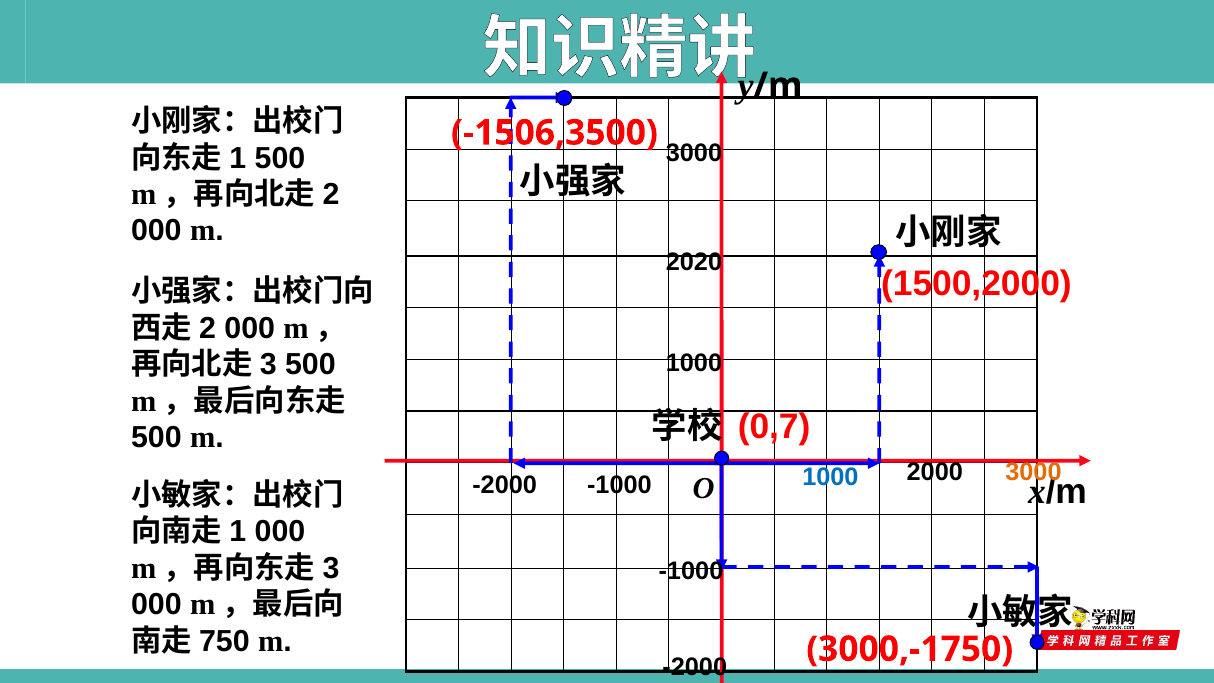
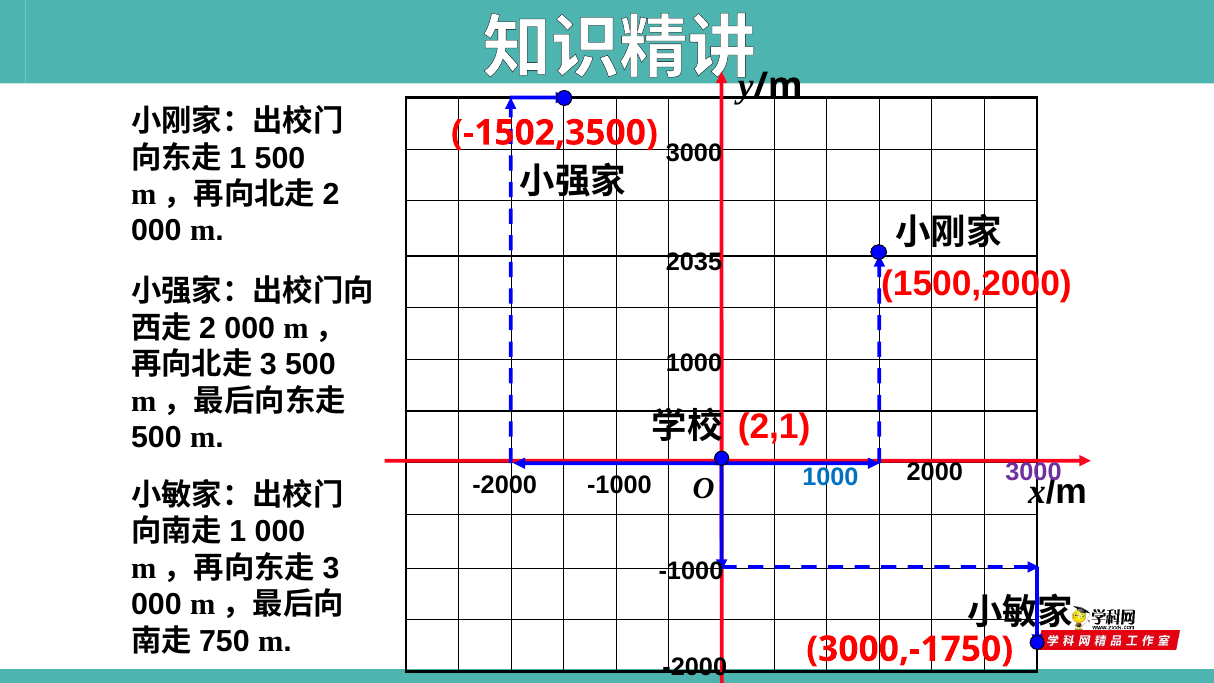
-1506,3500: -1506,3500 -> -1502,3500
2020: 2020 -> 2035
0,7: 0,7 -> 2,1
3000 at (1033, 472) colour: orange -> purple
